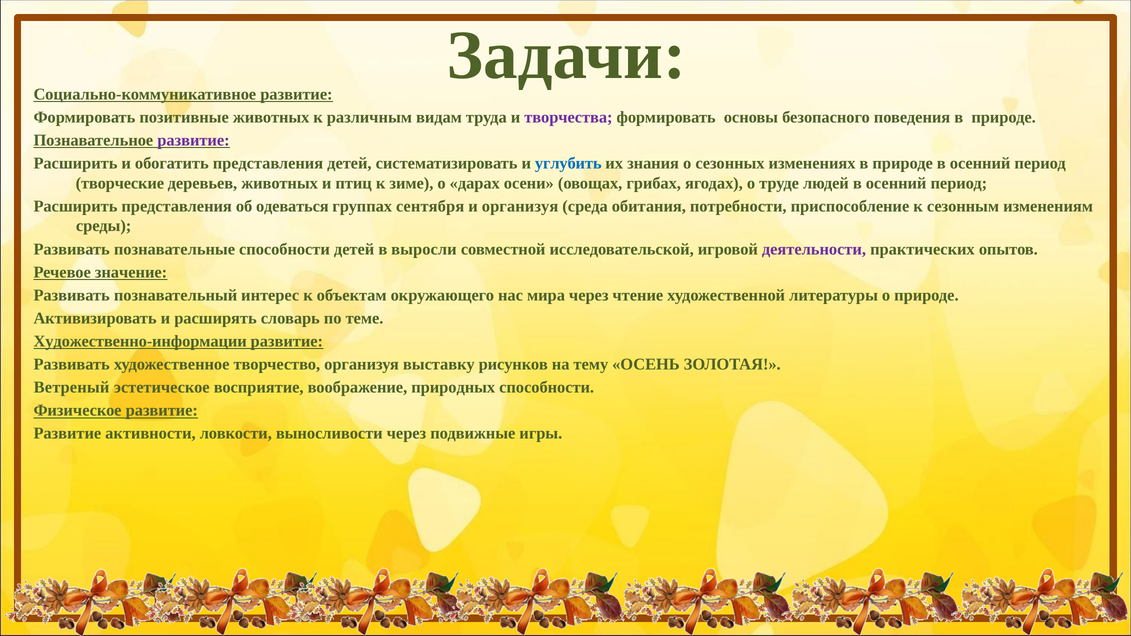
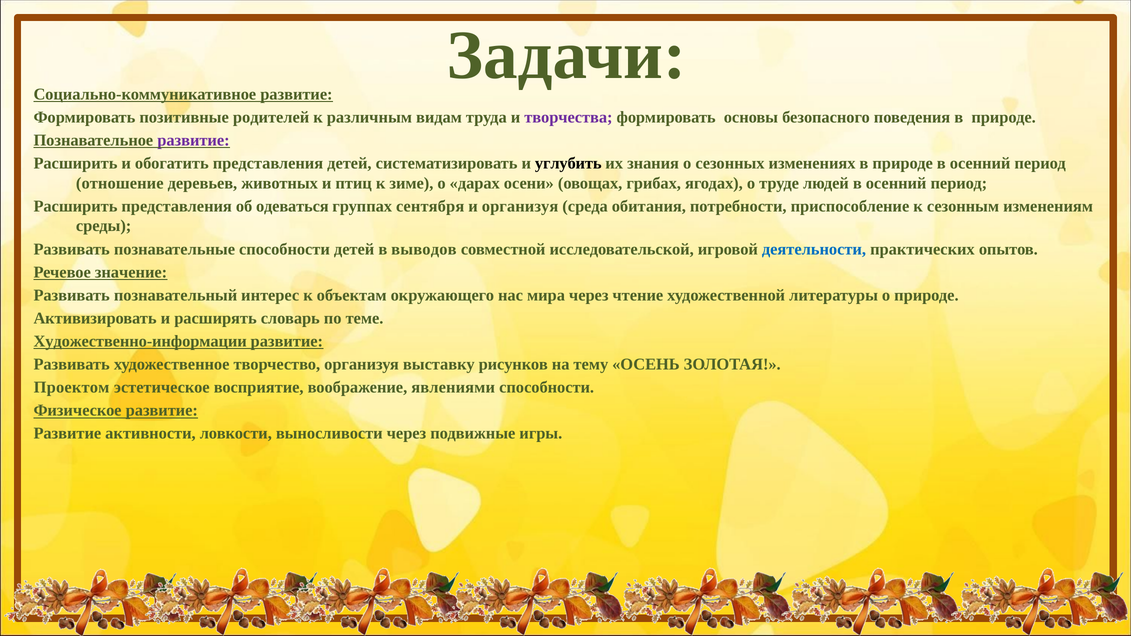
позитивные животных: животных -> родителей
углубить colour: blue -> black
творческие: творческие -> отношение
выросли: выросли -> выводов
деятельности colour: purple -> blue
Ветреный: Ветреный -> Проектом
природных: природных -> явлениями
